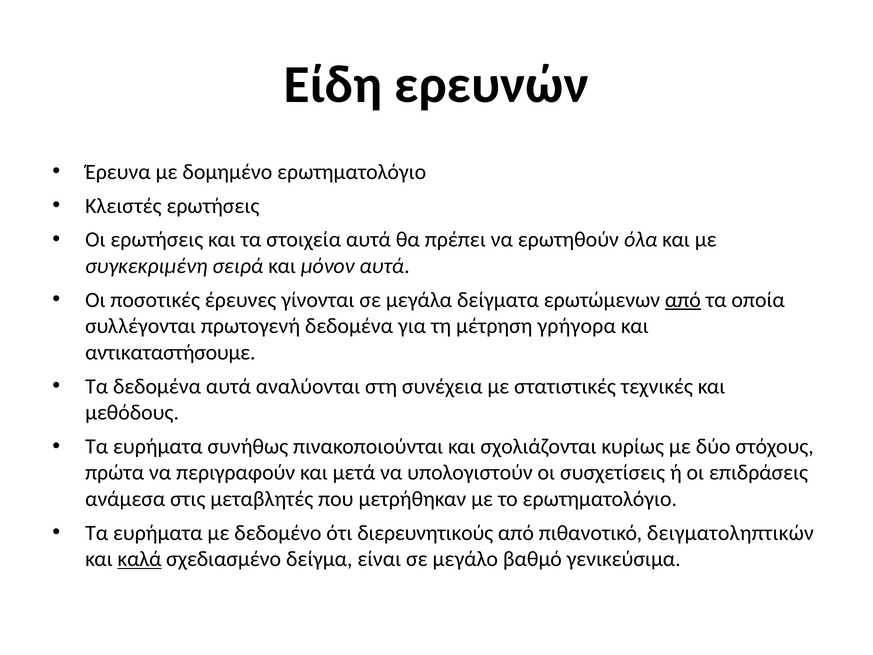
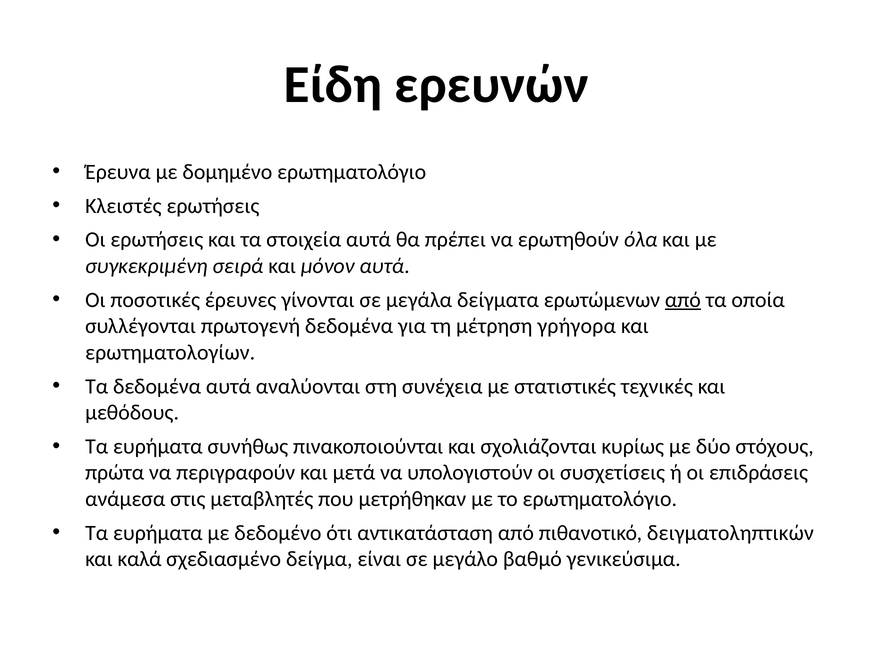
αντικαταστήσουμε: αντικαταστήσουμε -> ερωτηματολογίων
διερευνητικούς: διερευνητικούς -> αντικατάσταση
καλά underline: present -> none
